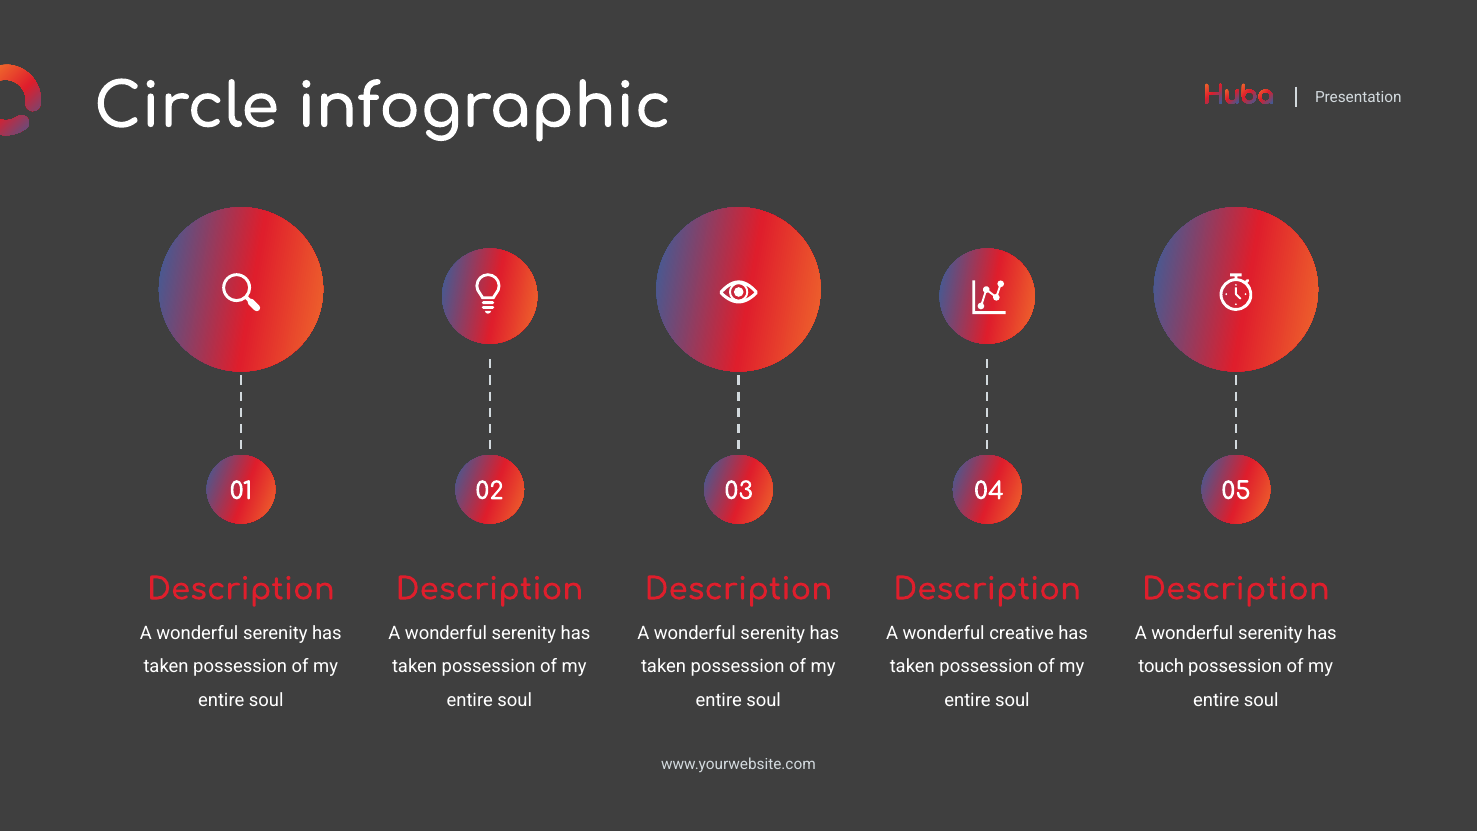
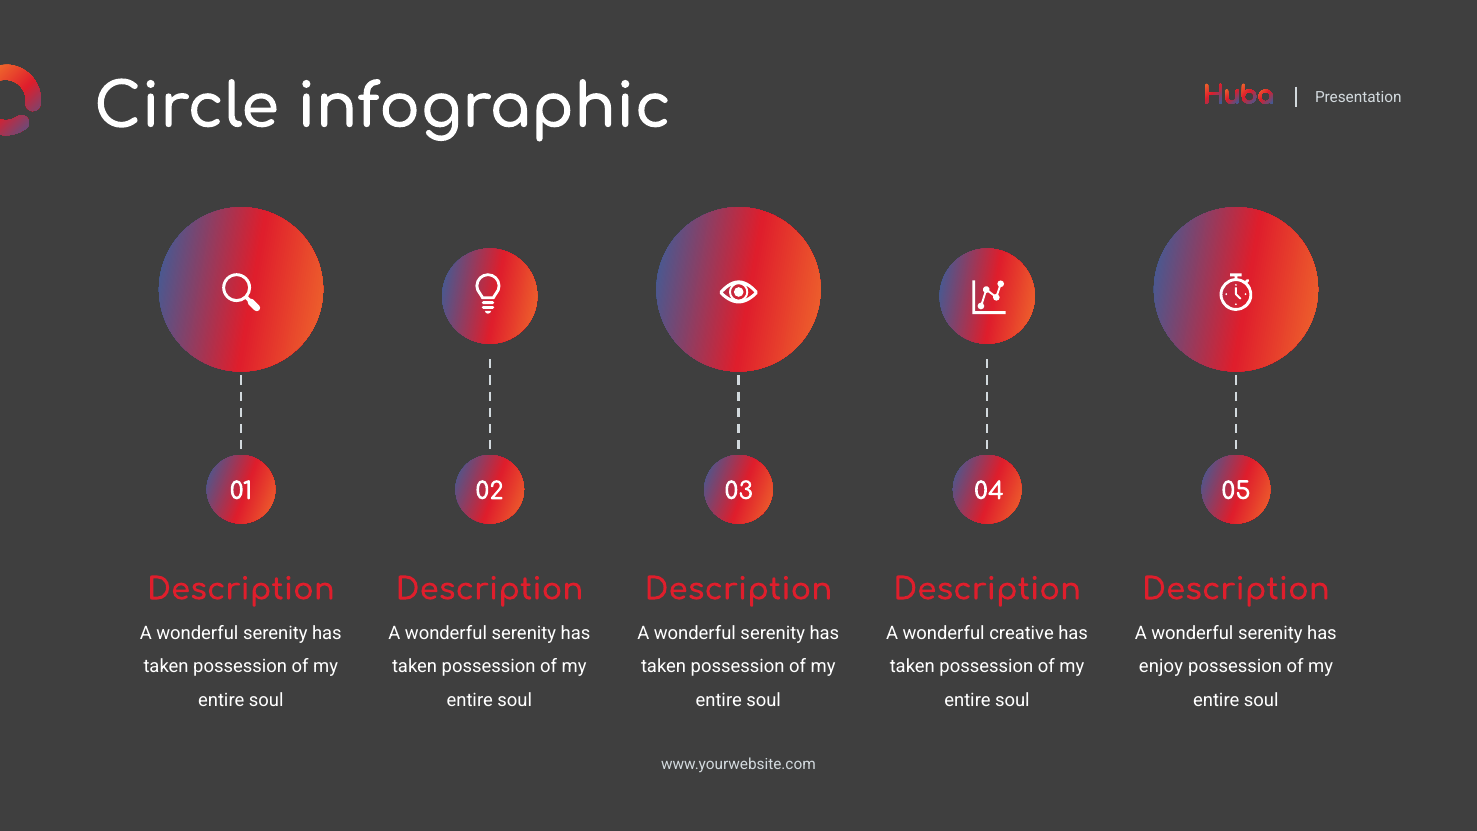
touch: touch -> enjoy
